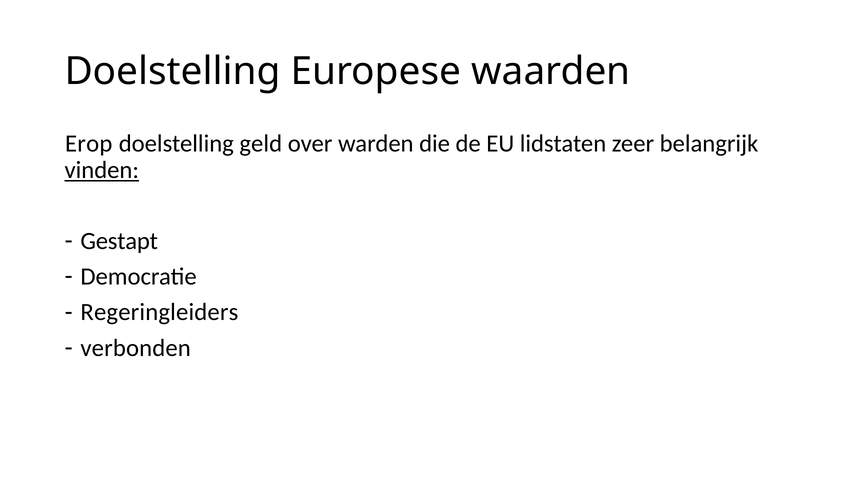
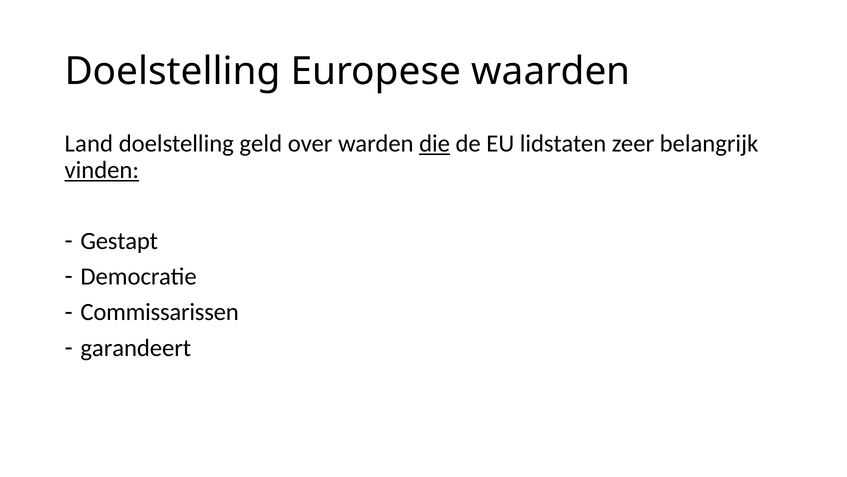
Erop: Erop -> Land
die underline: none -> present
Regeringleiders: Regeringleiders -> Commissarissen
verbonden: verbonden -> garandeert
